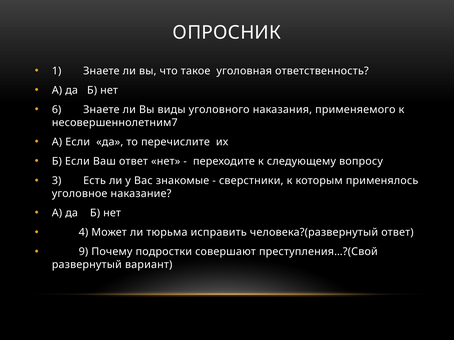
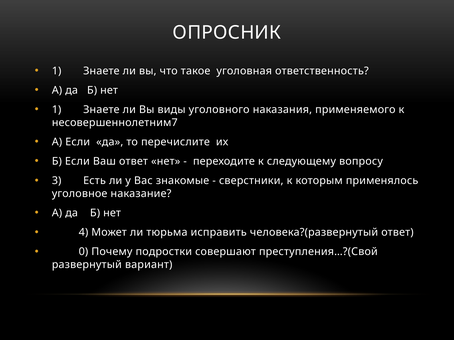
6 at (57, 110): 6 -> 1
9: 9 -> 0
